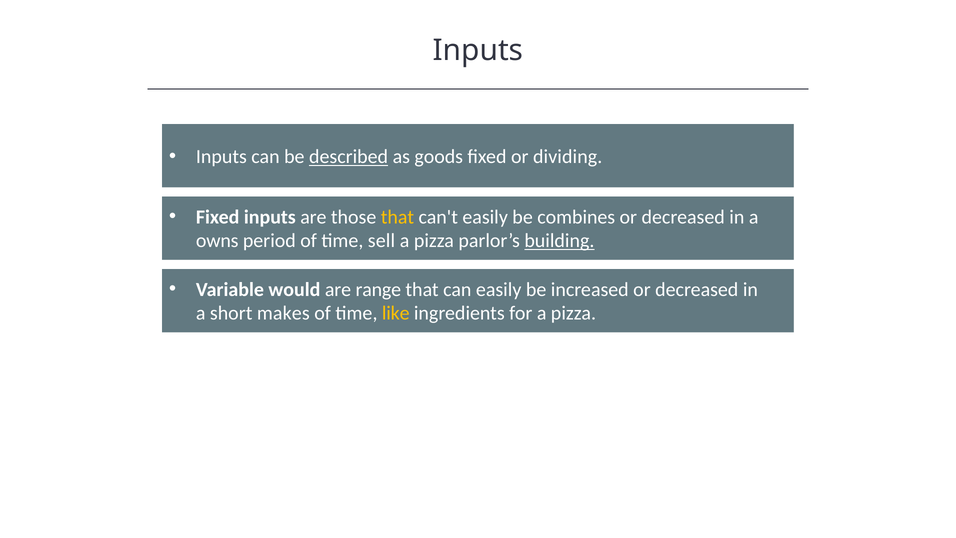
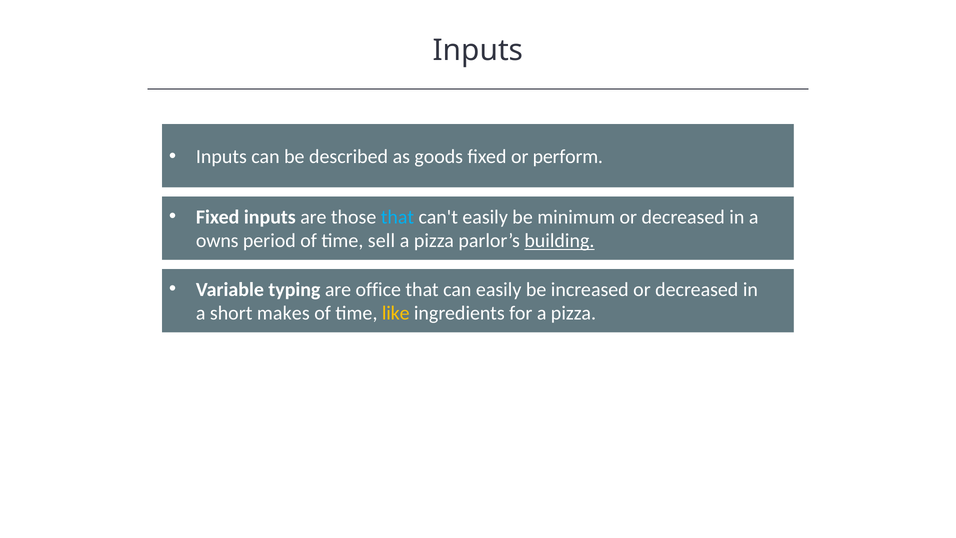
described underline: present -> none
dividing: dividing -> perform
that at (397, 217) colour: yellow -> light blue
combines: combines -> minimum
would: would -> typing
range: range -> office
